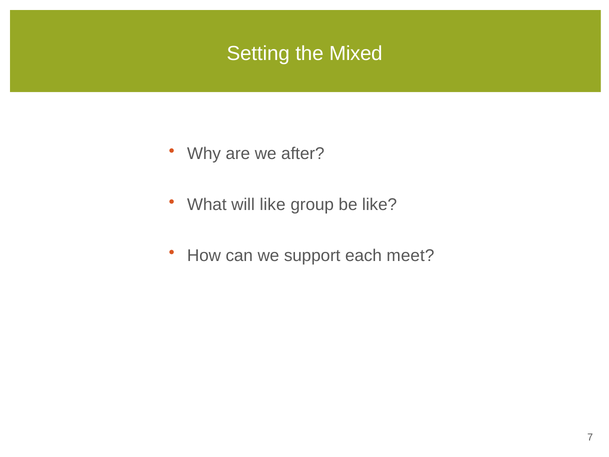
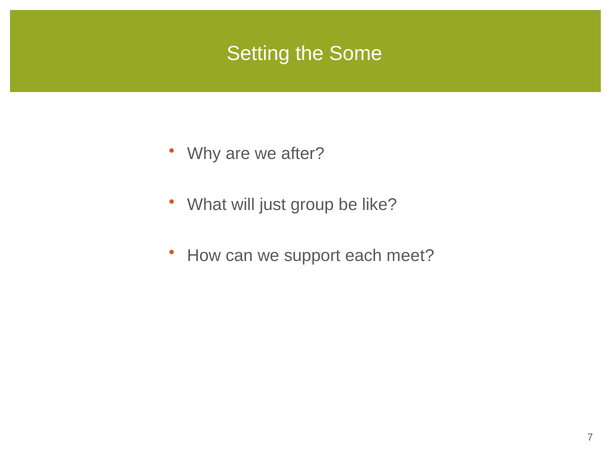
Mixed: Mixed -> Some
will like: like -> just
